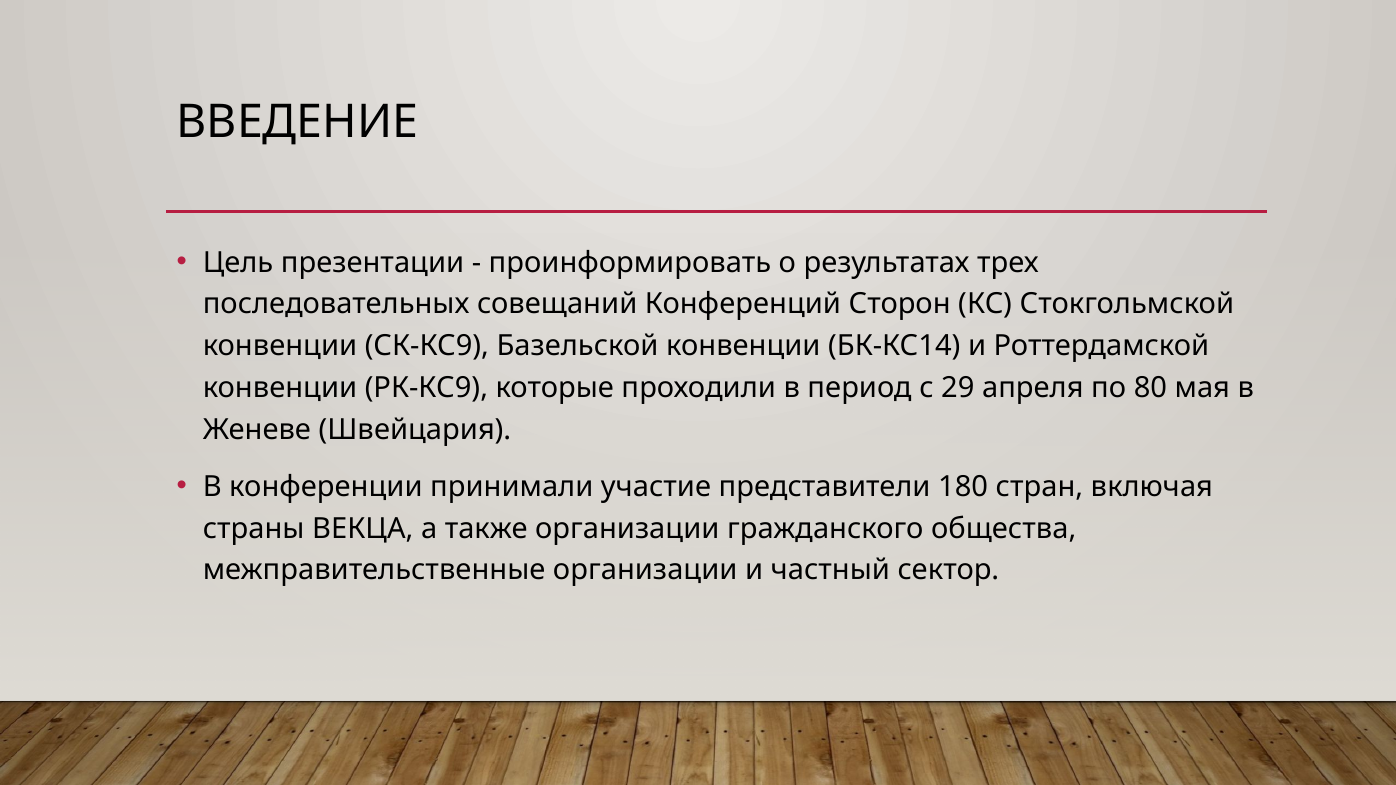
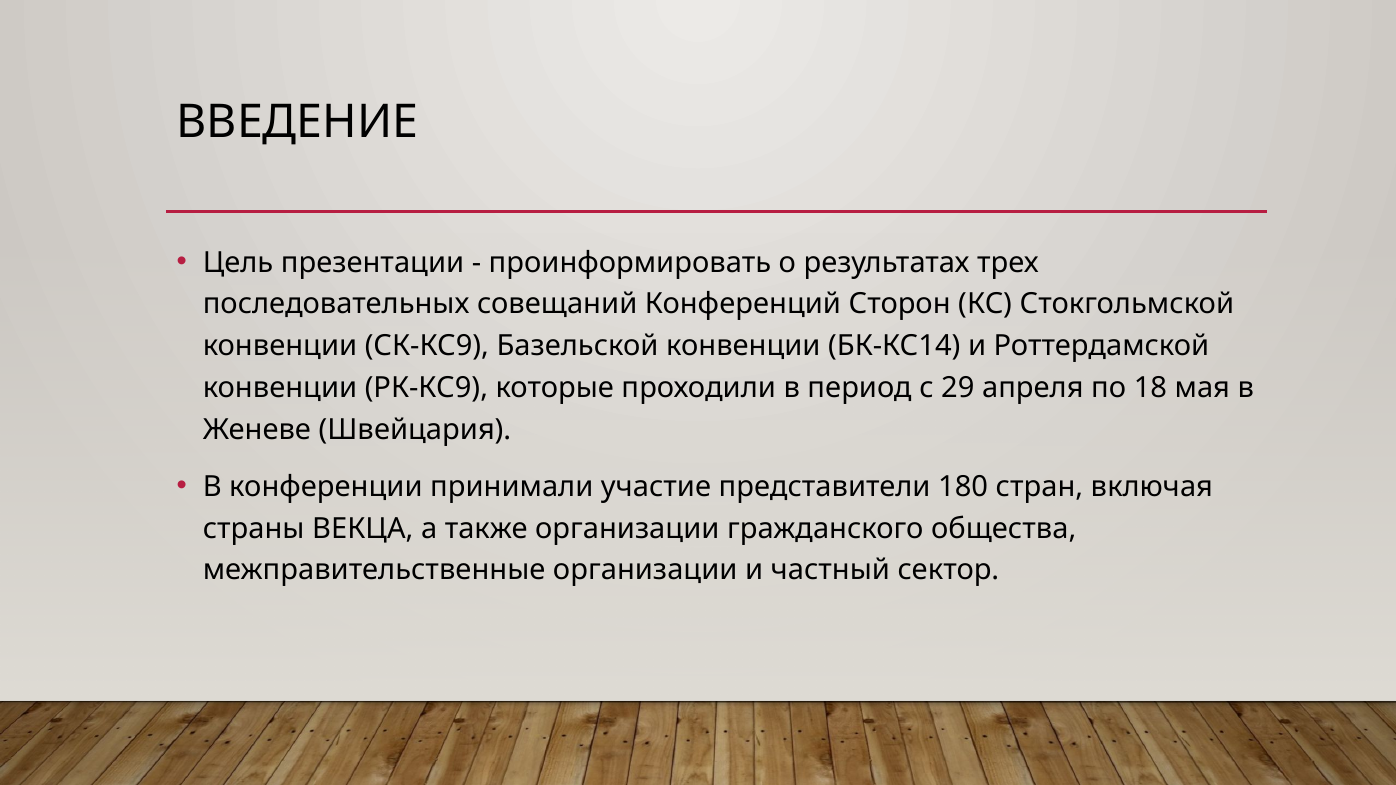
80: 80 -> 18
